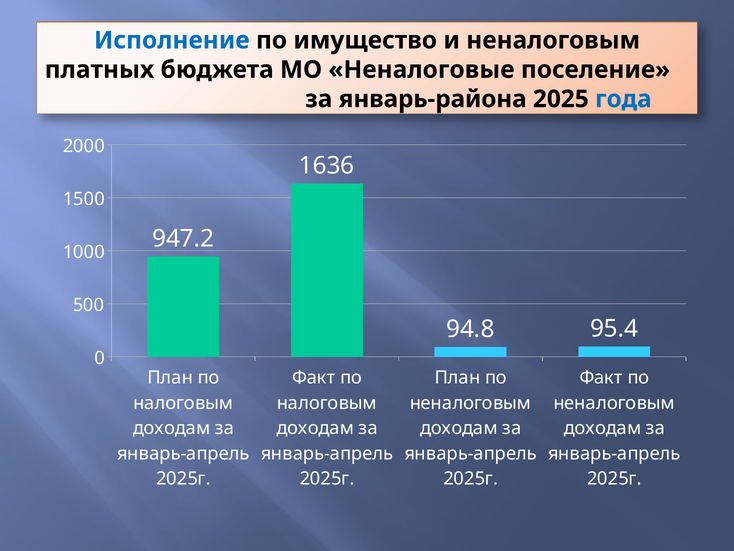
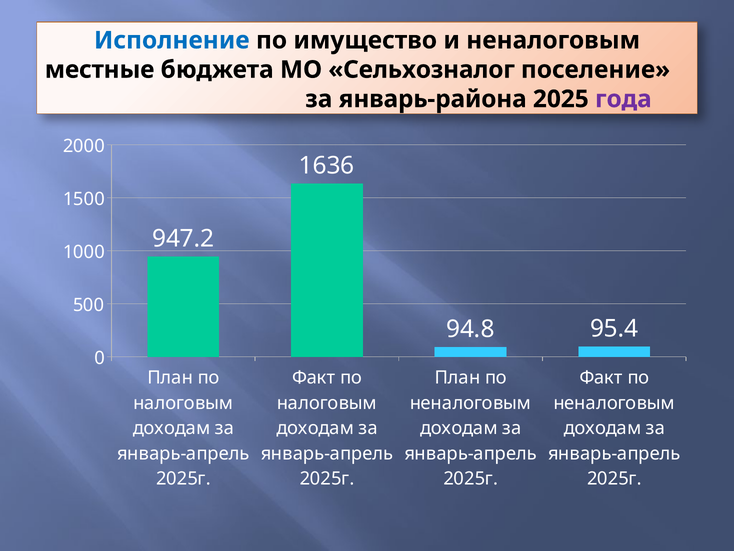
платных: платных -> местные
Неналоговые: Неналоговые -> Сельхозналог
года colour: blue -> purple
